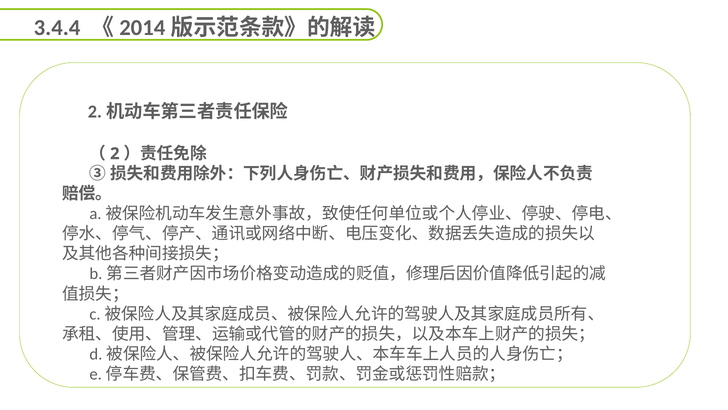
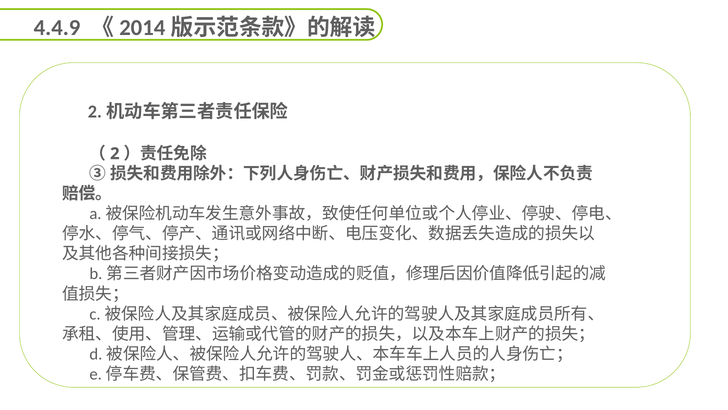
3.4.4: 3.4.4 -> 4.4.9
